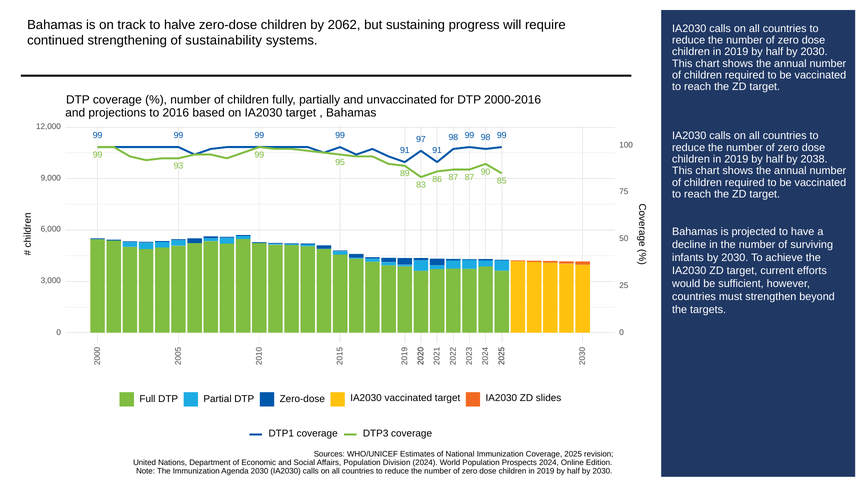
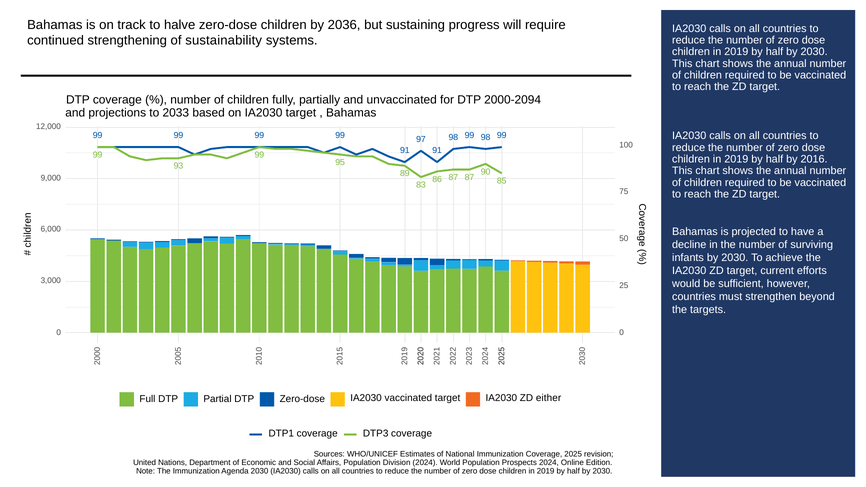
2062: 2062 -> 2036
2000-2016: 2000-2016 -> 2000-2094
2016: 2016 -> 2033
2038: 2038 -> 2016
slides: slides -> either
